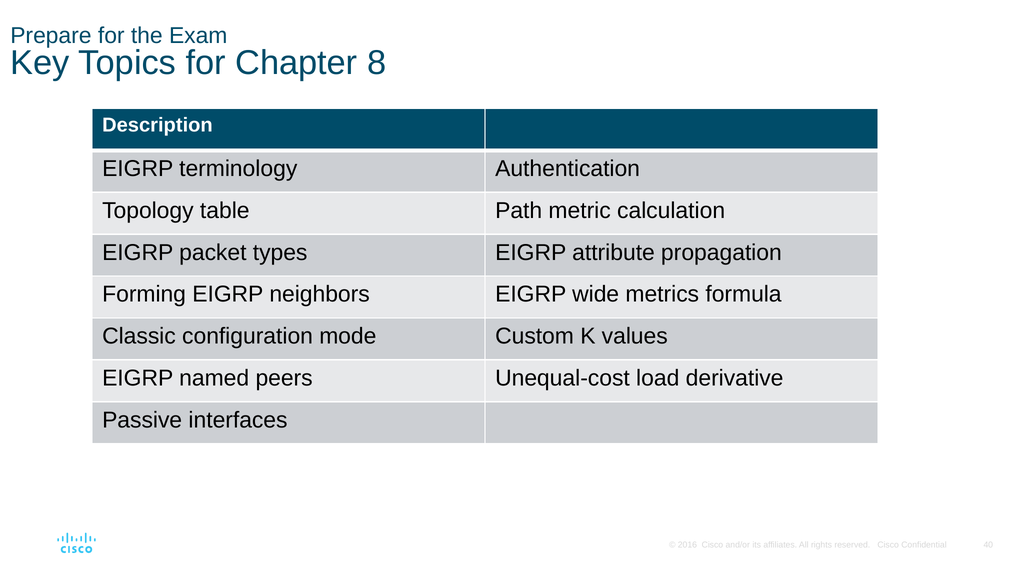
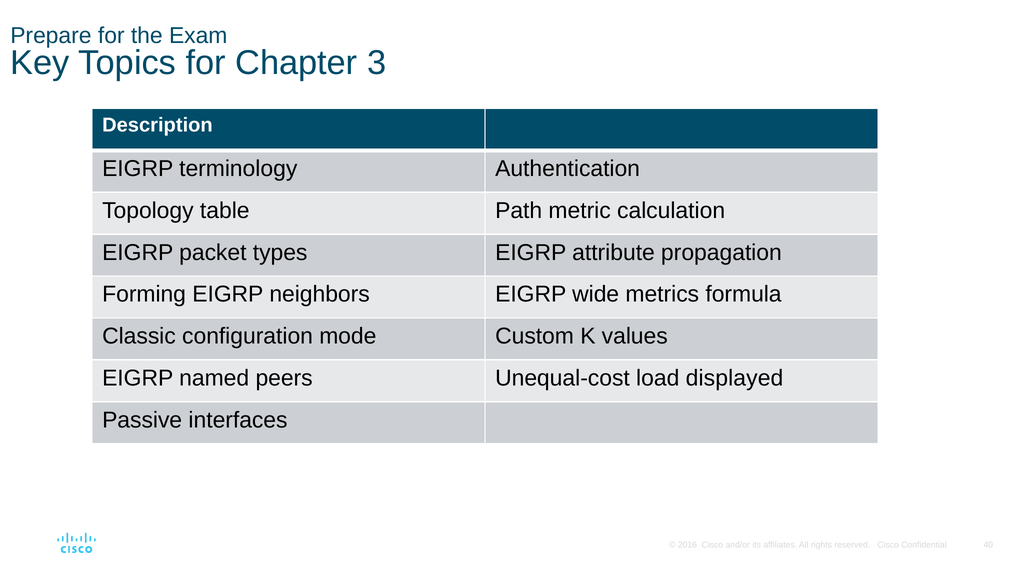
8: 8 -> 3
derivative: derivative -> displayed
